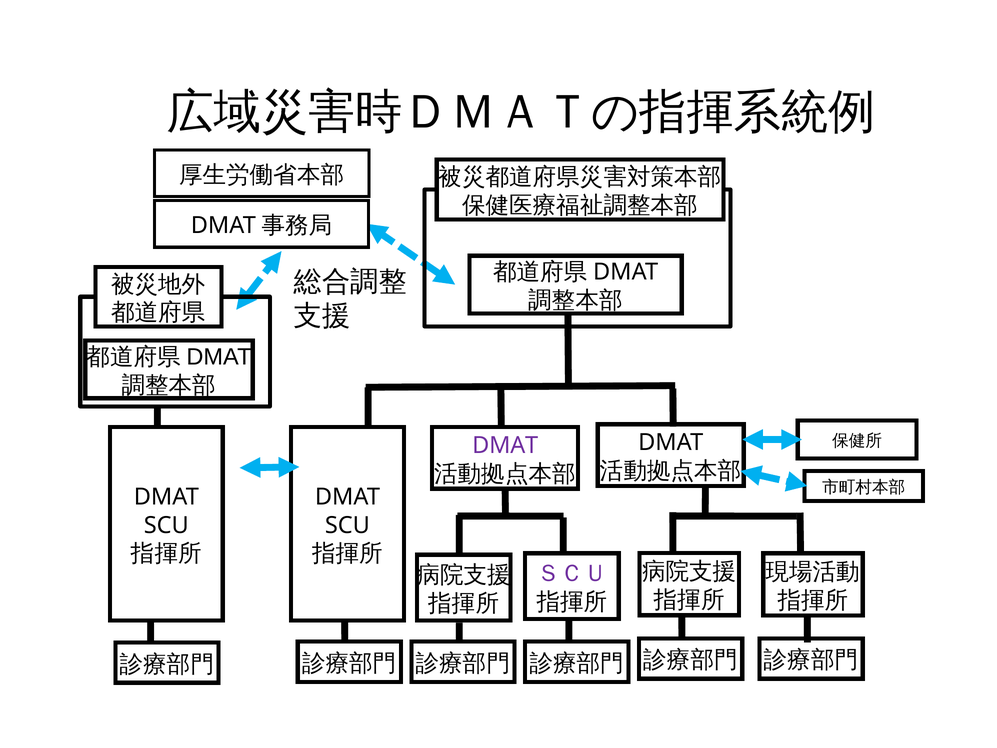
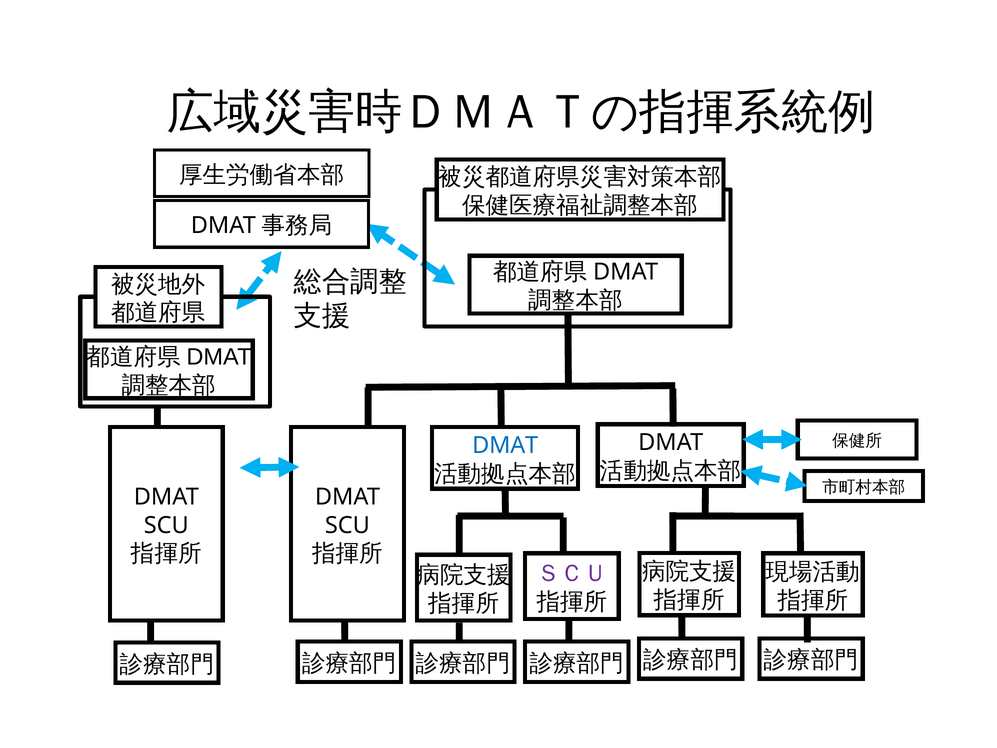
DMAT at (505, 445) colour: purple -> blue
